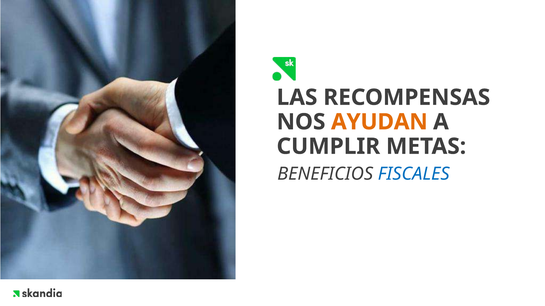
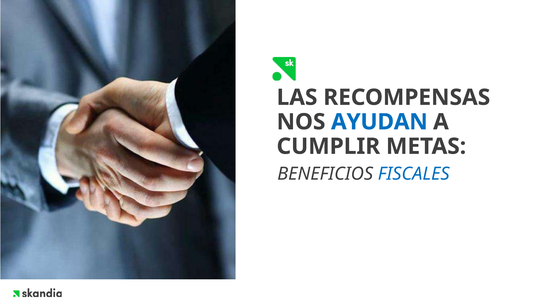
AYUDAN colour: orange -> blue
